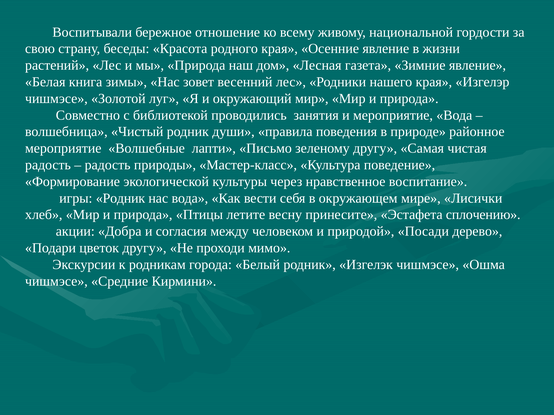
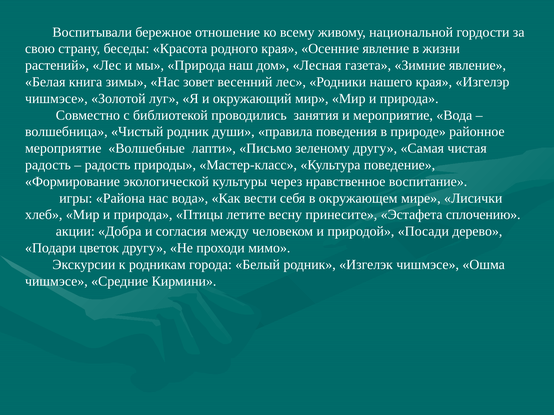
игры Родник: Родник -> Района
